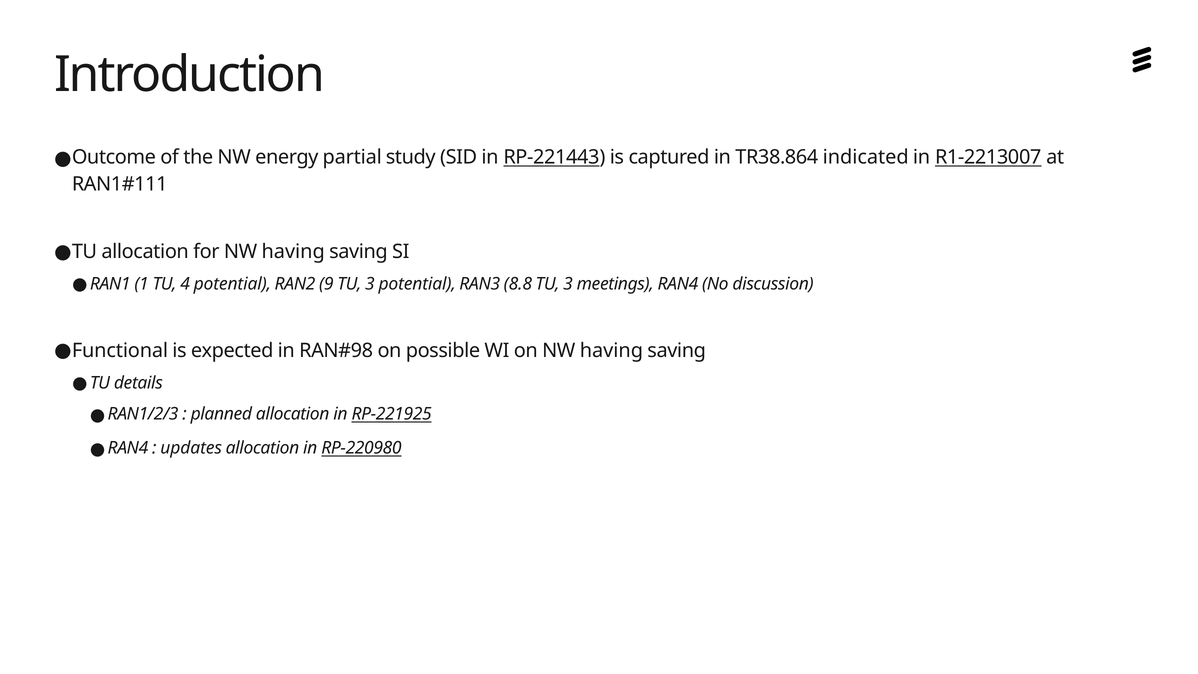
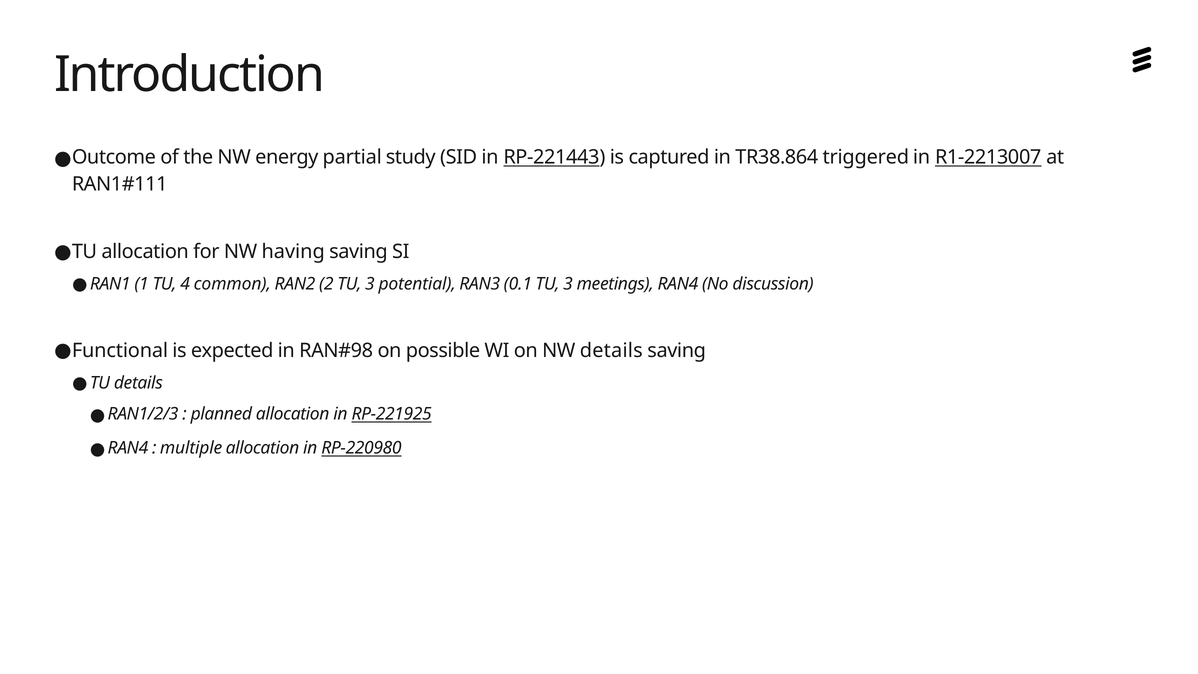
indicated: indicated -> triggered
4 potential: potential -> common
9: 9 -> 2
8.8: 8.8 -> 0.1
on NW having: having -> details
updates: updates -> multiple
